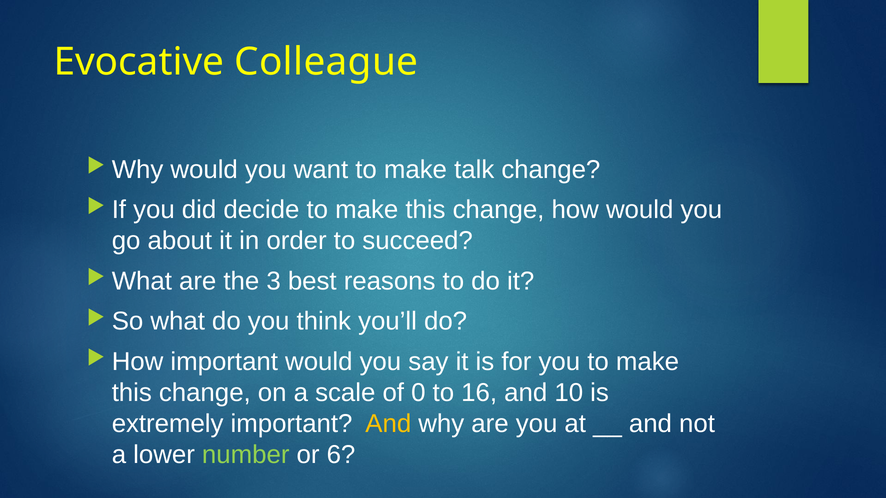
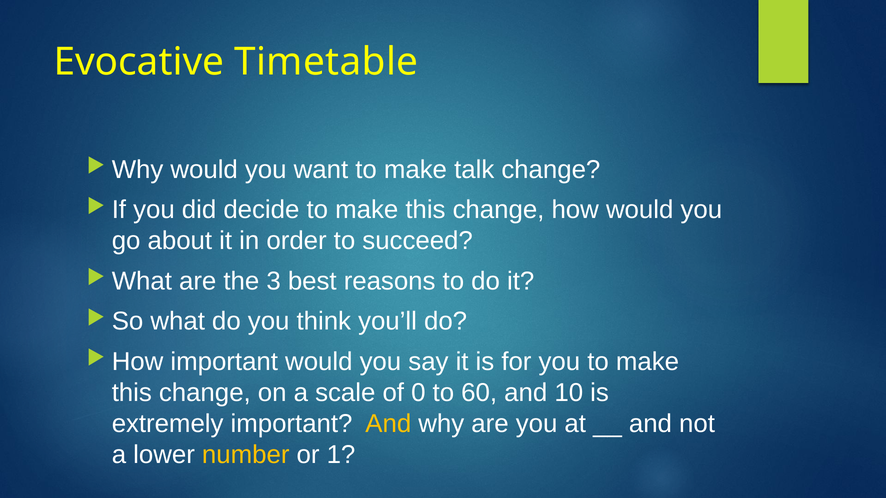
Colleague: Colleague -> Timetable
16: 16 -> 60
number colour: light green -> yellow
6: 6 -> 1
